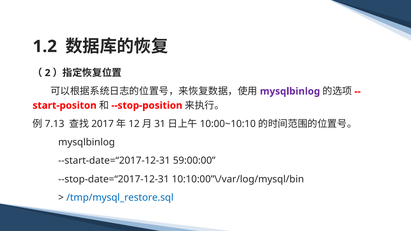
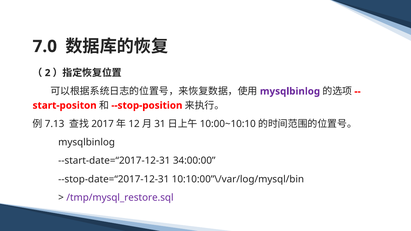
1.2: 1.2 -> 7.0
59:00:00: 59:00:00 -> 34:00:00
/tmp/mysql_restore.sql colour: blue -> purple
